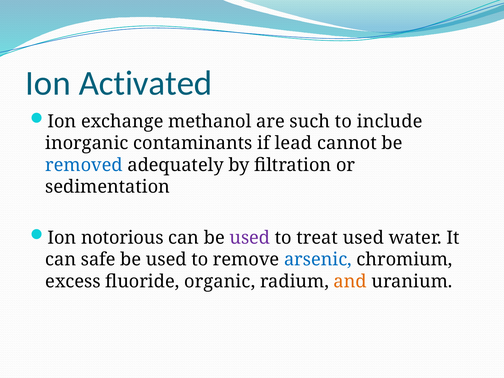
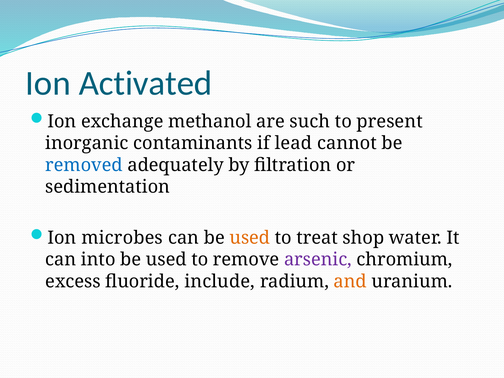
include: include -> present
notorious: notorious -> microbes
used at (250, 238) colour: purple -> orange
treat used: used -> shop
safe: safe -> into
arsenic colour: blue -> purple
organic: organic -> include
